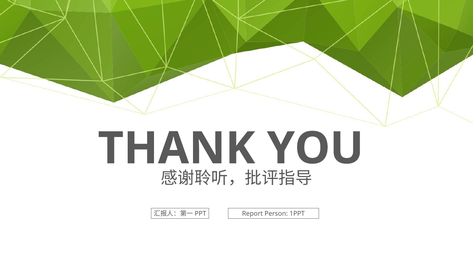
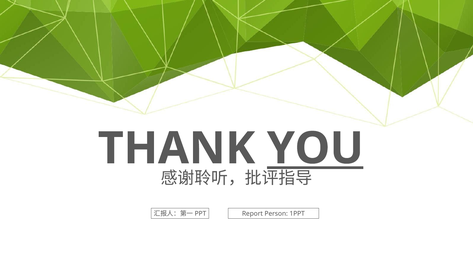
YOU underline: none -> present
